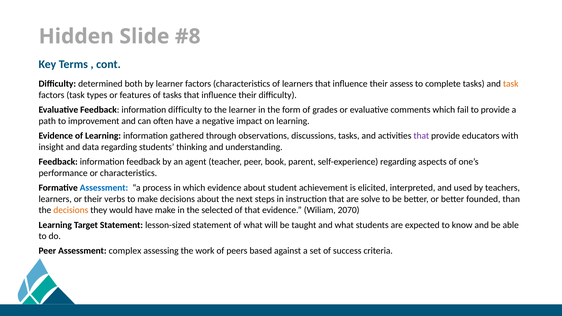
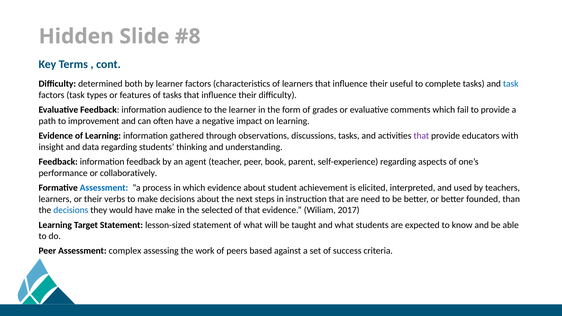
assess: assess -> useful
task at (511, 84) colour: orange -> blue
information difficulty: difficulty -> audience
or characteristics: characteristics -> collaboratively
solve: solve -> need
decisions at (71, 210) colour: orange -> blue
2070: 2070 -> 2017
